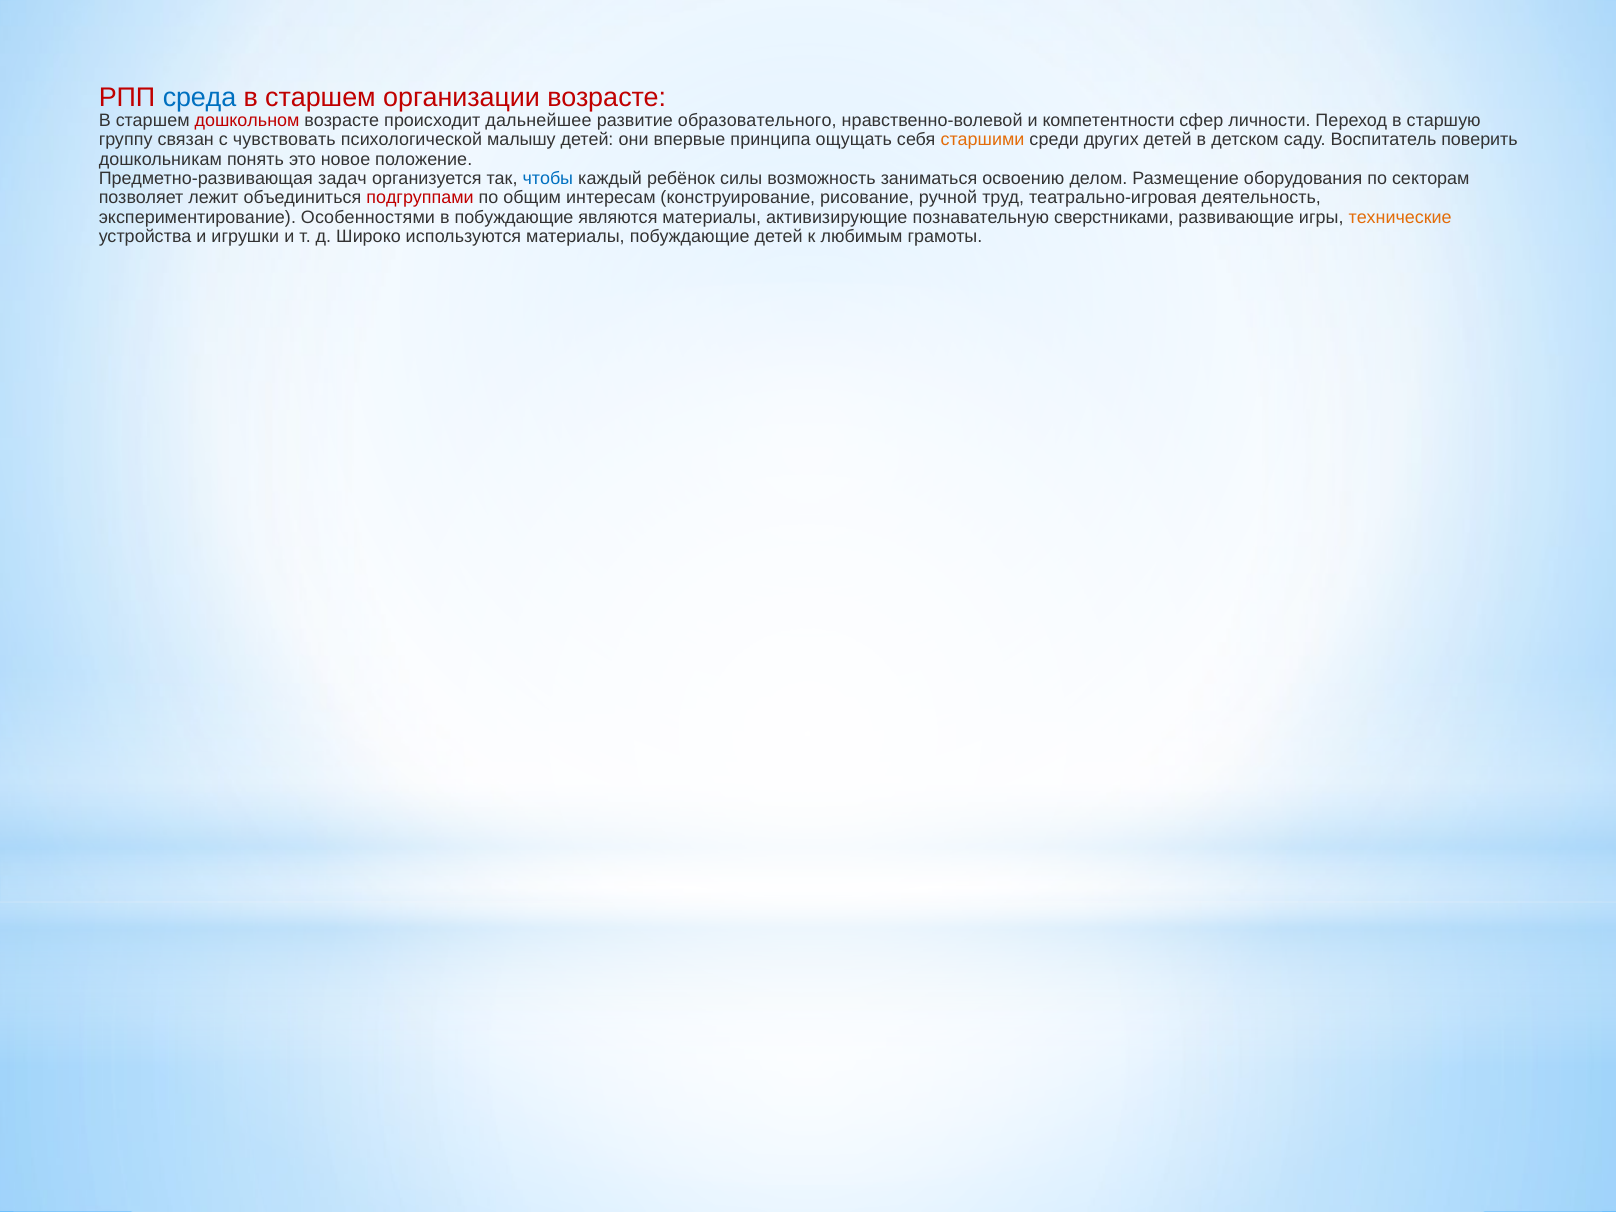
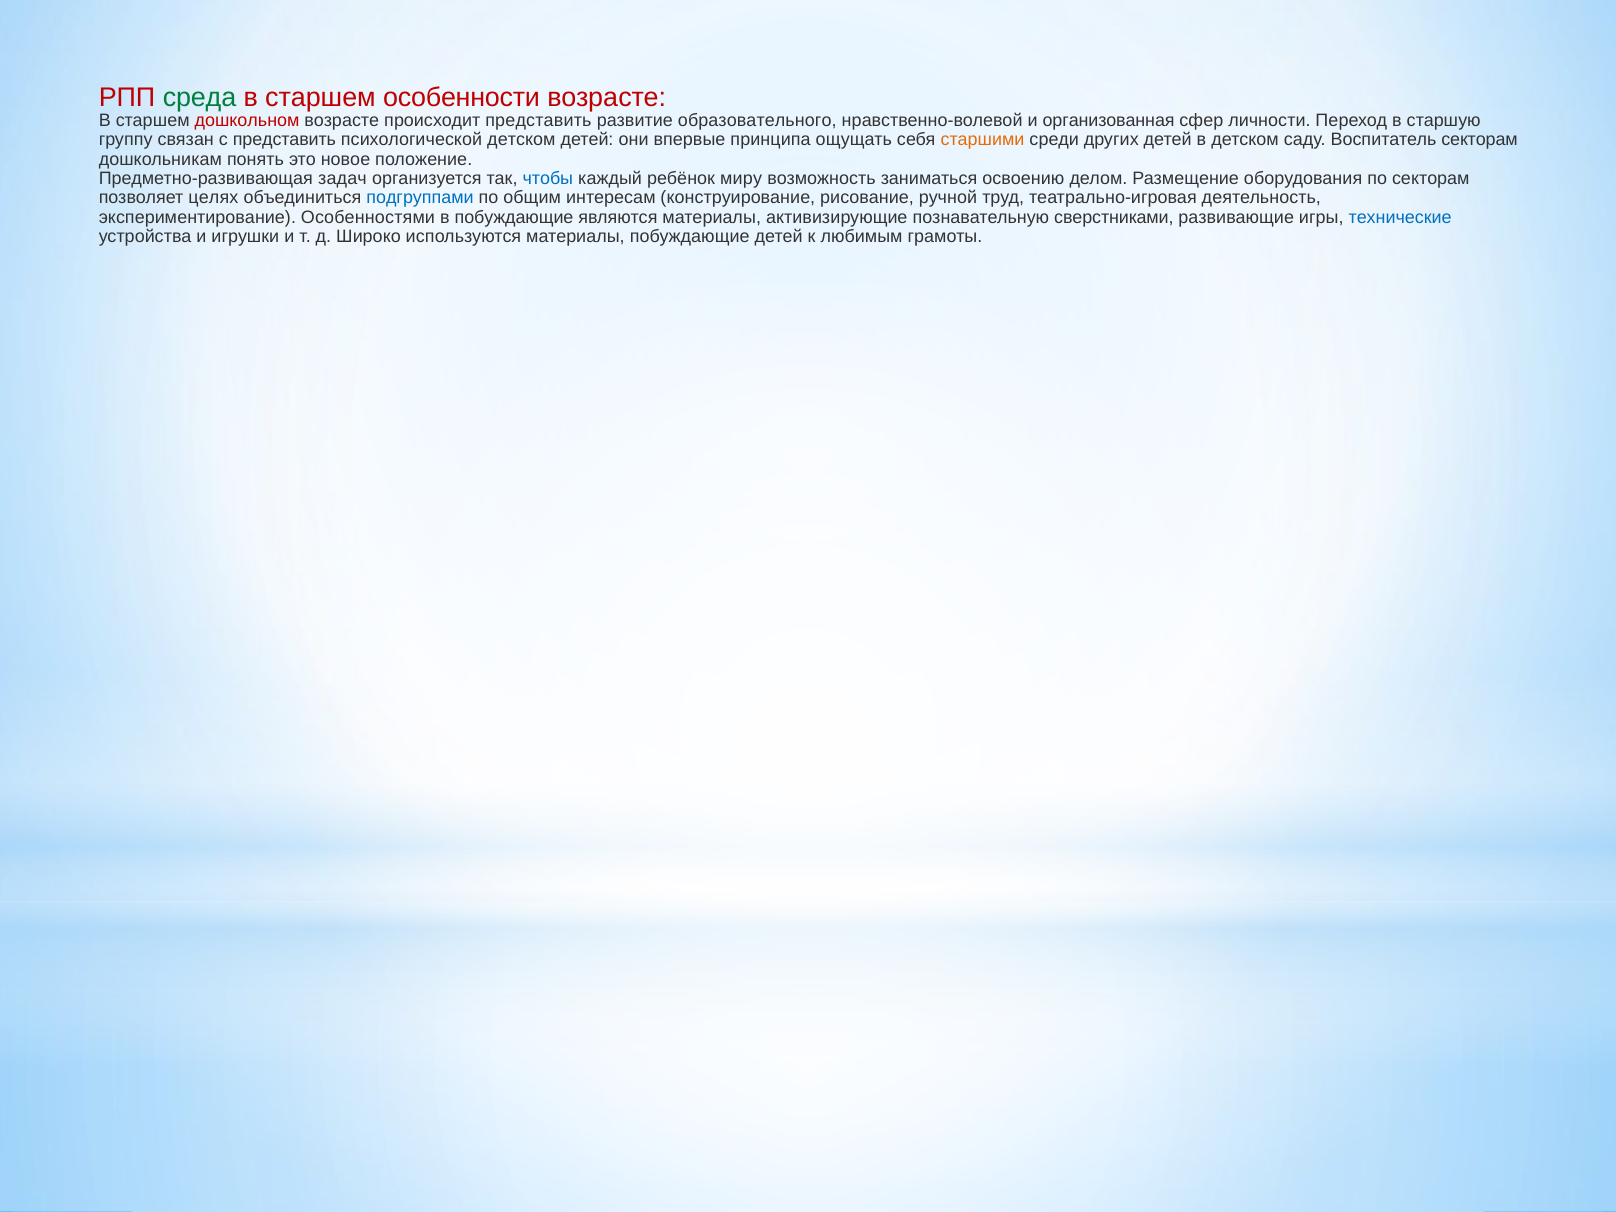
среда colour: blue -> green
организации: организации -> особенности
происходит дальнейшее: дальнейшее -> представить
компетентности: компетентности -> организованная
с чувствовать: чувствовать -> представить
психологической малышу: малышу -> детском
Воспитатель поверить: поверить -> секторам
силы: силы -> миру
лежит: лежит -> целях
подгруппами colour: red -> blue
технические colour: orange -> blue
